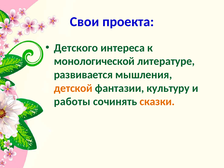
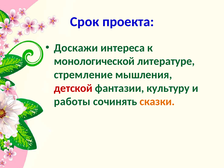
Свои: Свои -> Срок
Детского: Детского -> Доскажи
развивается: развивается -> стремление
детской colour: orange -> red
